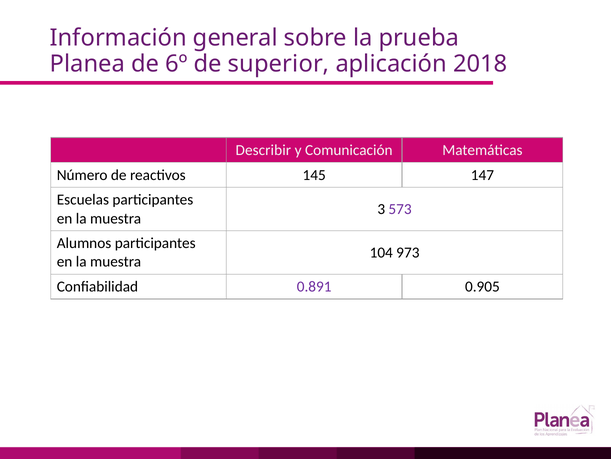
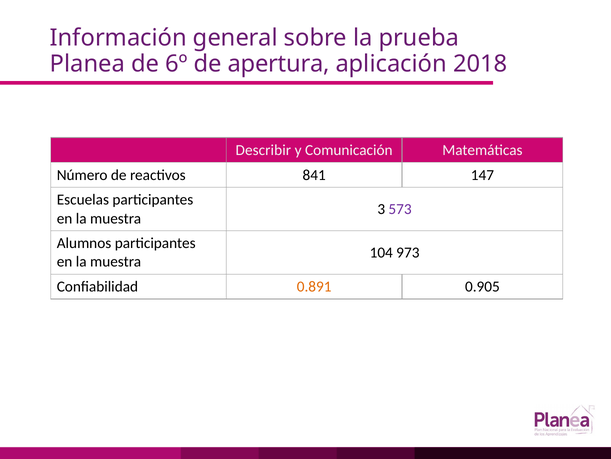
superior: superior -> apertura
145: 145 -> 841
0.891 colour: purple -> orange
